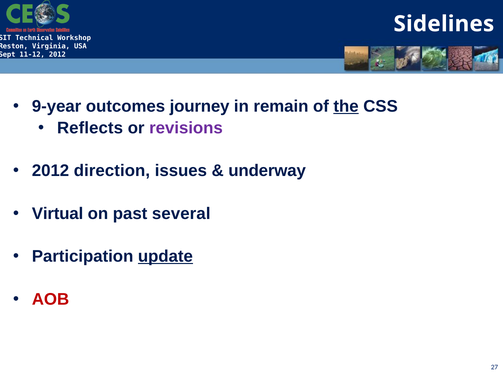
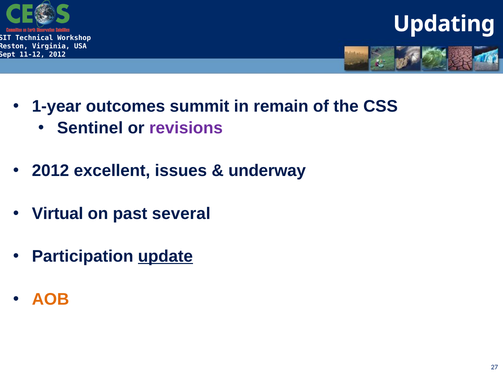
Sidelines: Sidelines -> Updating
9-year: 9-year -> 1-year
journey: journey -> summit
the underline: present -> none
Reflects: Reflects -> Sentinel
direction: direction -> excellent
AOB colour: red -> orange
